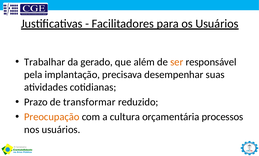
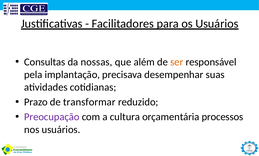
Trabalhar: Trabalhar -> Consultas
gerado: gerado -> nossas
Preocupação colour: orange -> purple
